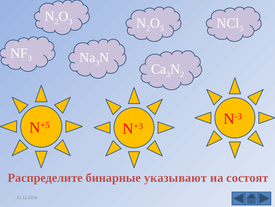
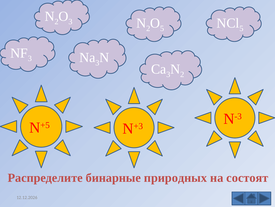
указывают: указывают -> природных
